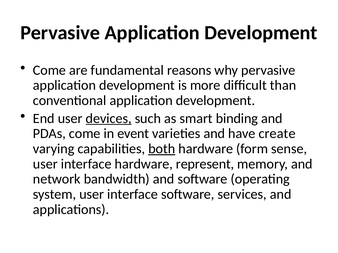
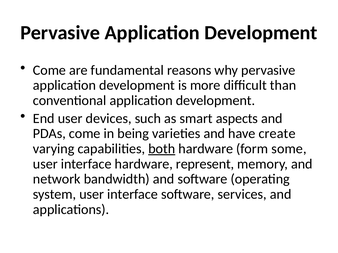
devices underline: present -> none
binding: binding -> aspects
event: event -> being
sense: sense -> some
